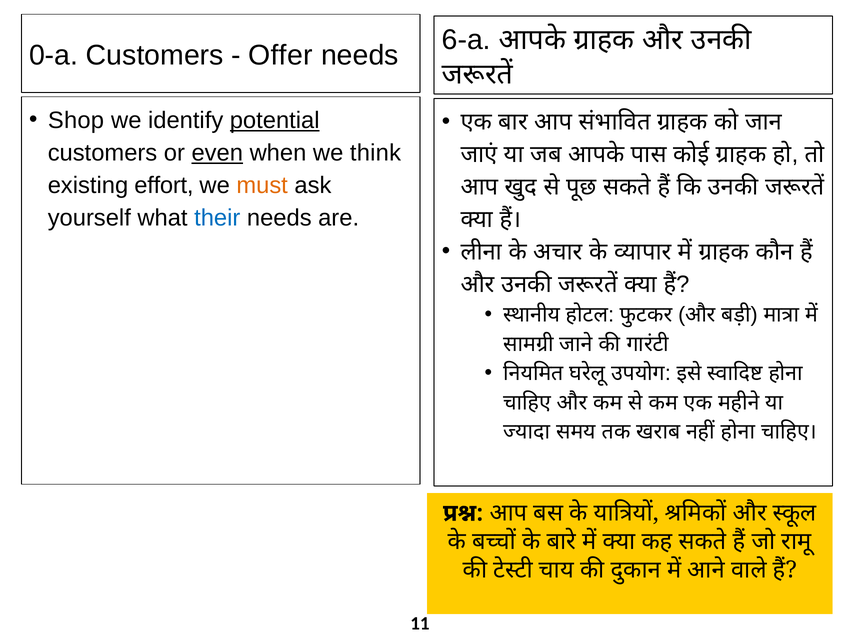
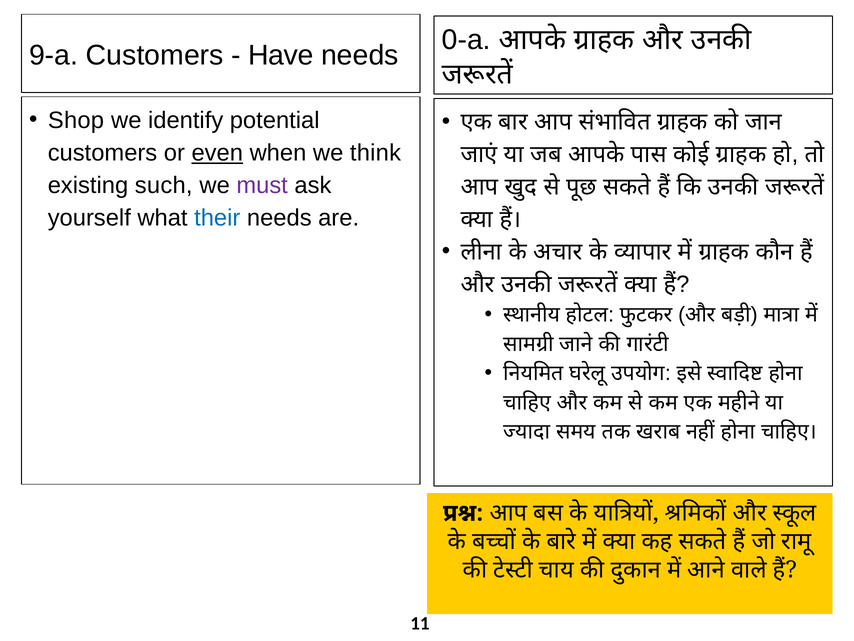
6-a: 6-a -> 0-a
0-a: 0-a -> 9-a
Offer: Offer -> Have
potential underline: present -> none
effort: effort -> such
must colour: orange -> purple
